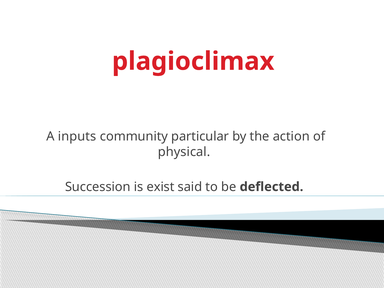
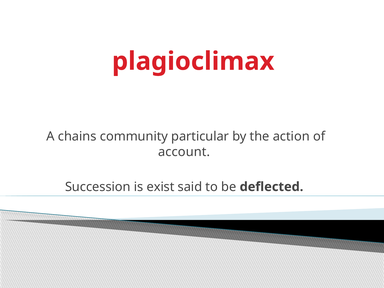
inputs: inputs -> chains
physical: physical -> account
